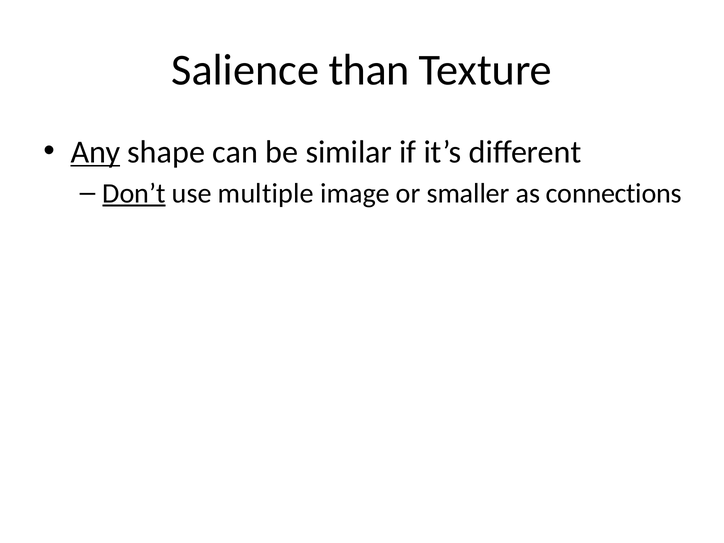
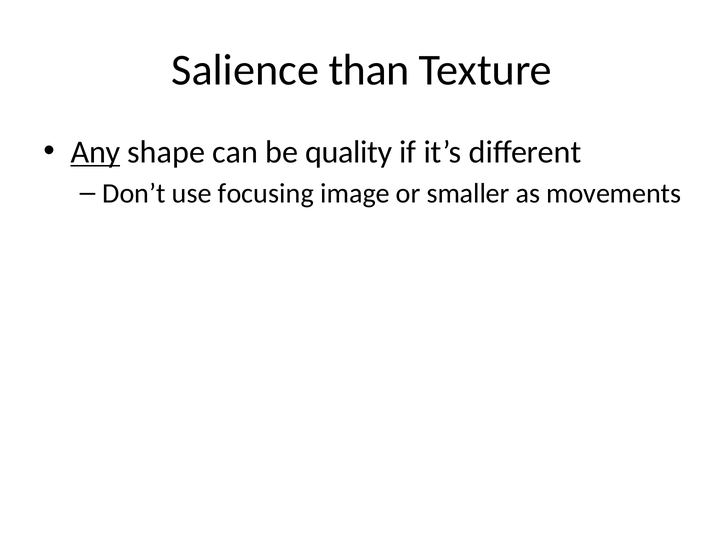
similar: similar -> quality
Don’t underline: present -> none
multiple: multiple -> focusing
connections: connections -> movements
